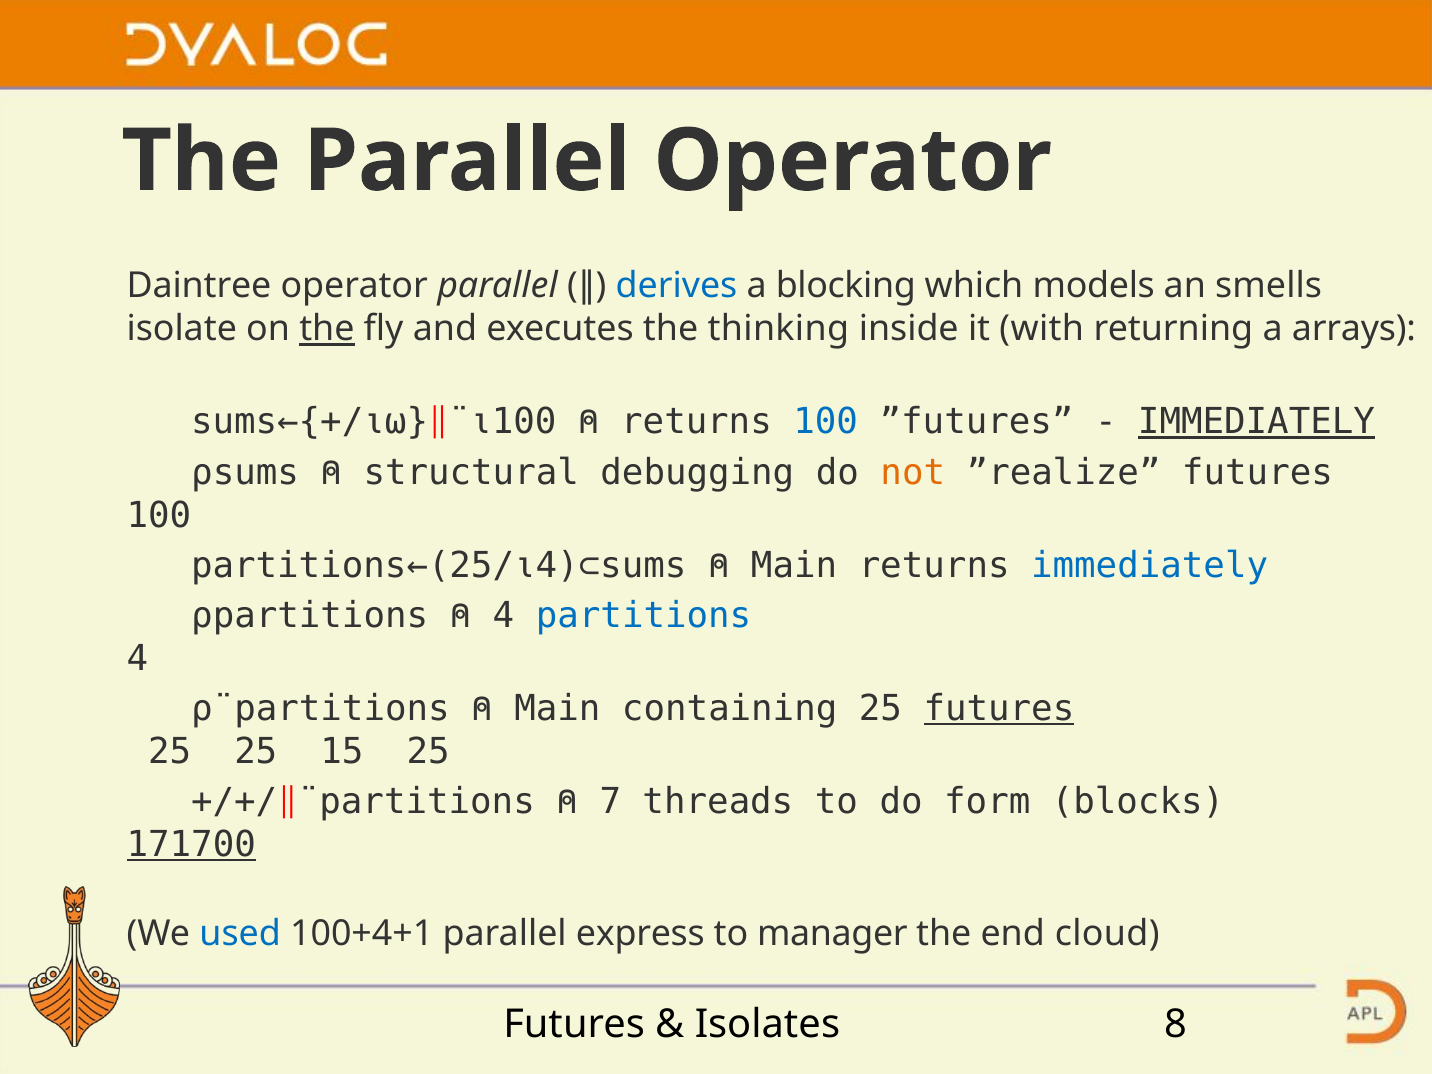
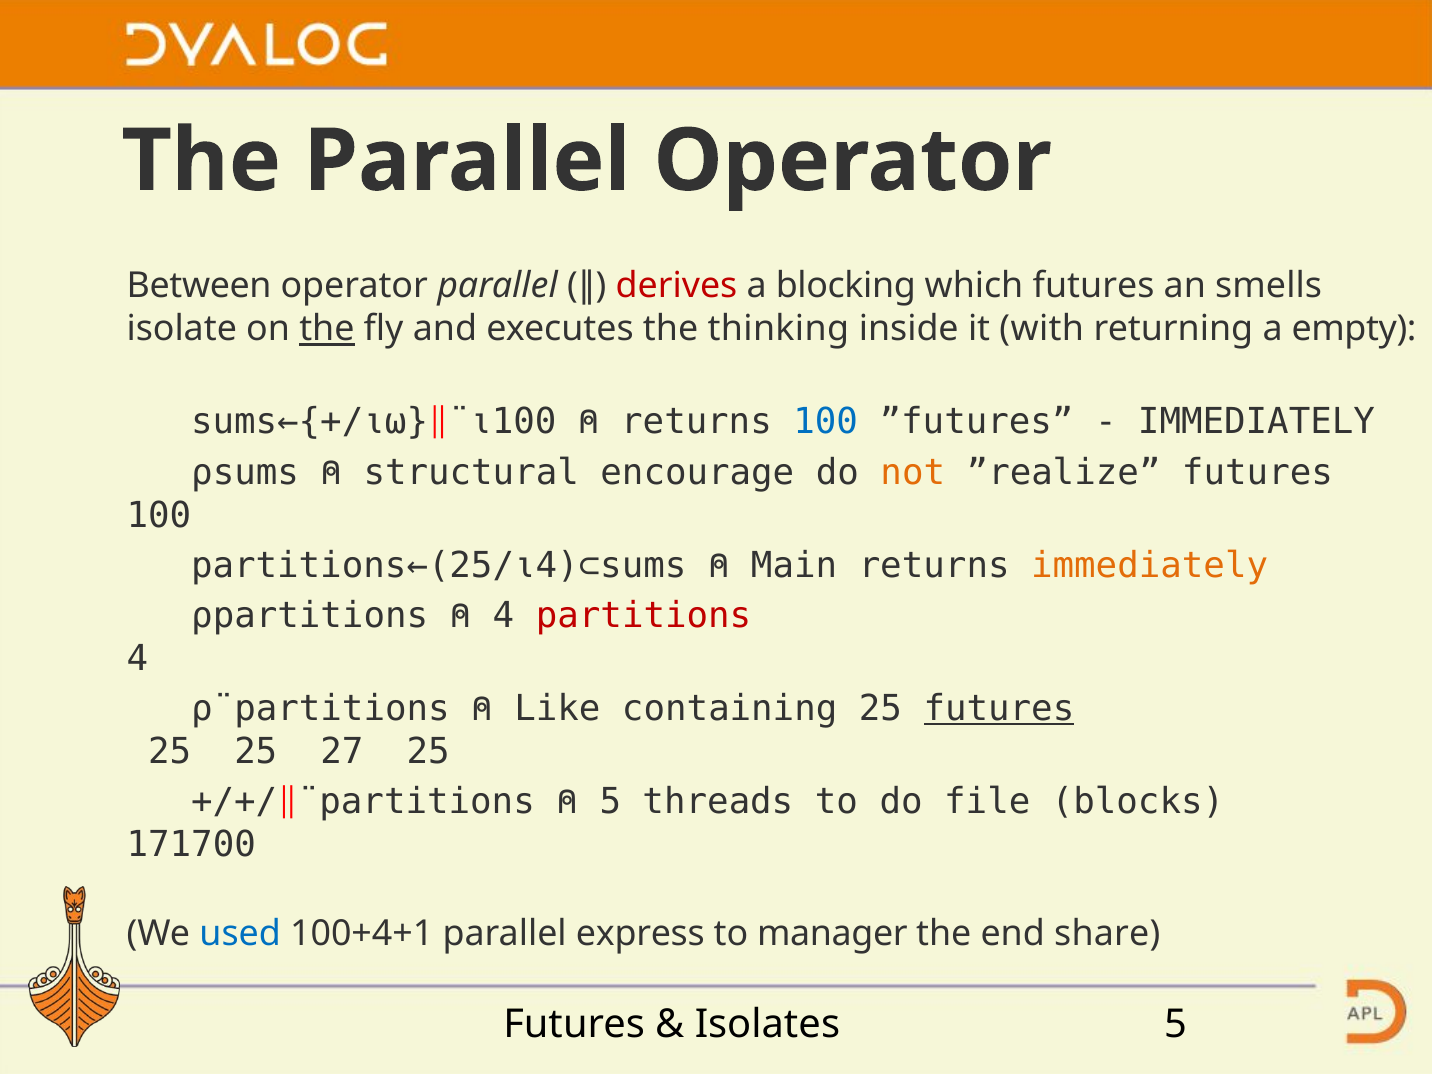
Daintree: Daintree -> Between
derives colour: blue -> red
which models: models -> futures
arrays: arrays -> empty
IMMEDIATELY at (1256, 422) underline: present -> none
debugging: debugging -> encourage
immediately at (1150, 565) colour: blue -> orange
partitions colour: blue -> red
Main at (557, 709): Main -> Like
15: 15 -> 27
7 at (610, 802): 7 -> 5
form: form -> file
171700 underline: present -> none
cloud: cloud -> share
Isolates 8: 8 -> 5
